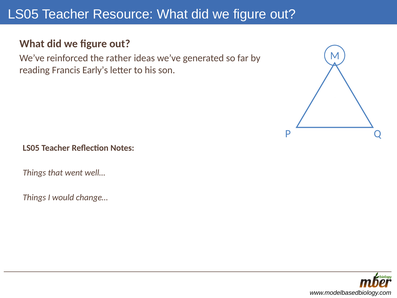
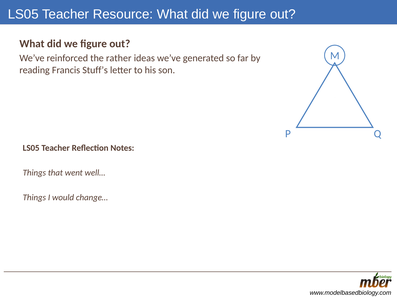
Early’s: Early’s -> Stuff’s
